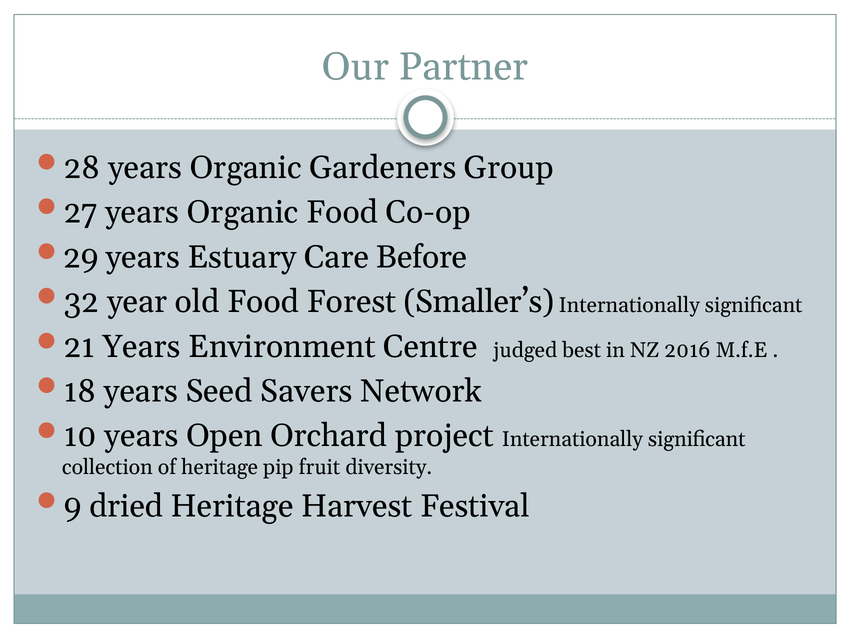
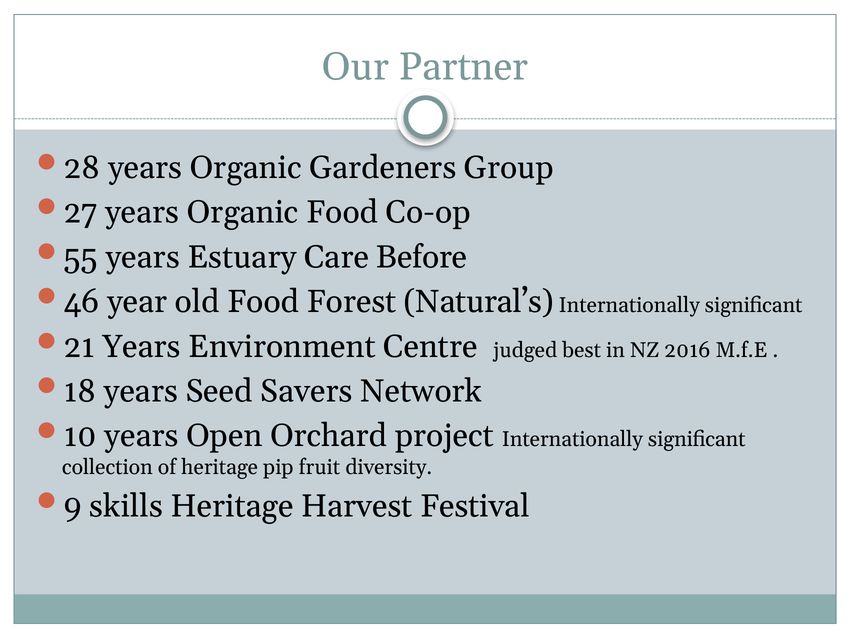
29: 29 -> 55
32: 32 -> 46
Smaller’s: Smaller’s -> Natural’s
dried: dried -> skills
